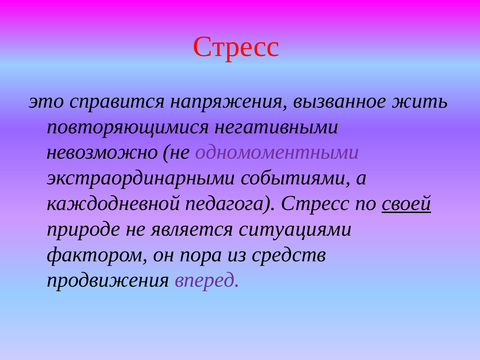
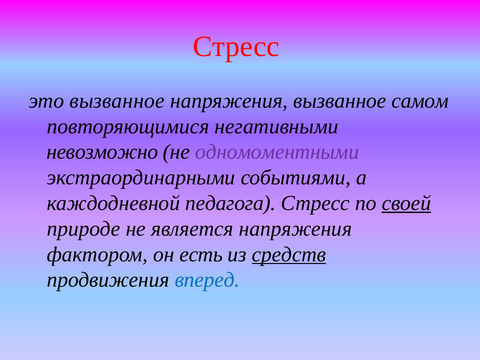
это справится: справится -> вызванное
жить: жить -> самом
является ситуациями: ситуациями -> напряжения
пора: пора -> есть
средств underline: none -> present
вперед colour: purple -> blue
